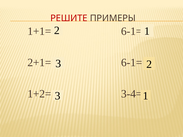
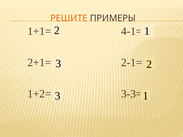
РЕШИТЕ colour: red -> orange
1+1= 6-1=: 6-1= -> 4-1=
2+1= 6-1=: 6-1= -> 2-1=
3-4=: 3-4= -> 3-3=
